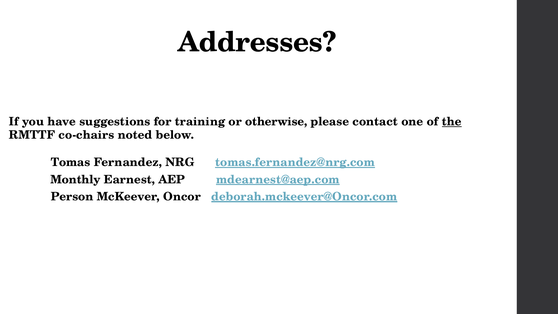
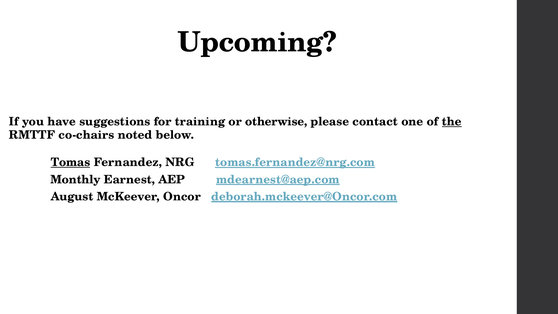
Addresses: Addresses -> Upcoming
Tomas underline: none -> present
Person: Person -> August
